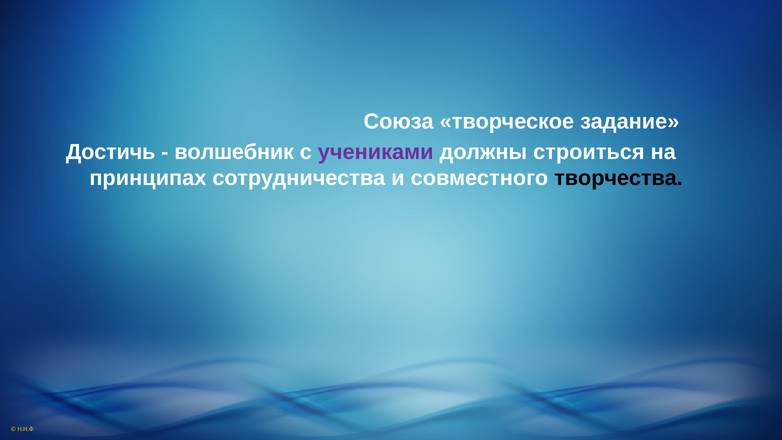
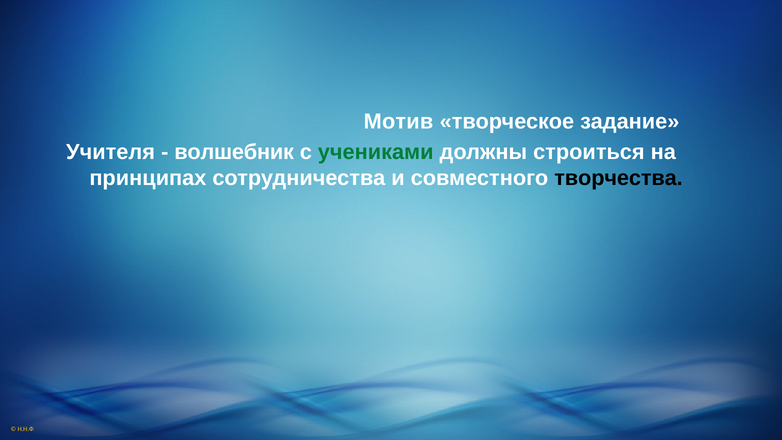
Союза: Союза -> Мотив
Достичь: Достичь -> Учителя
учениками colour: purple -> green
